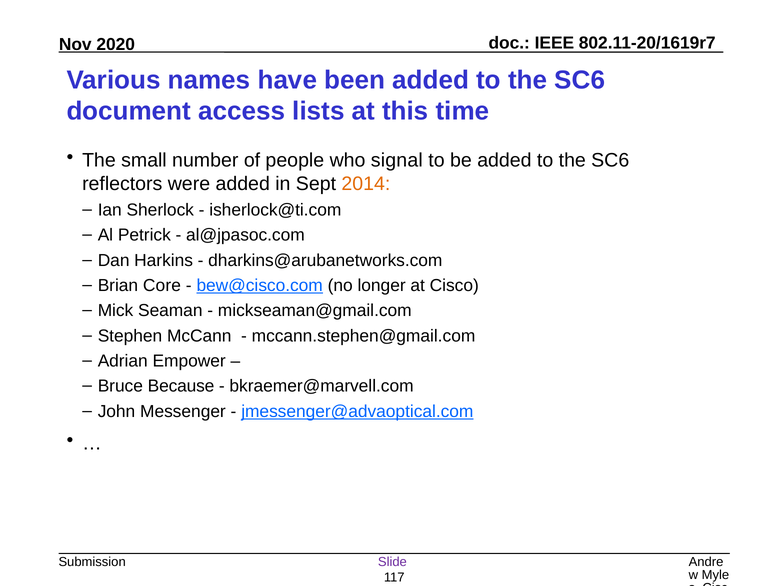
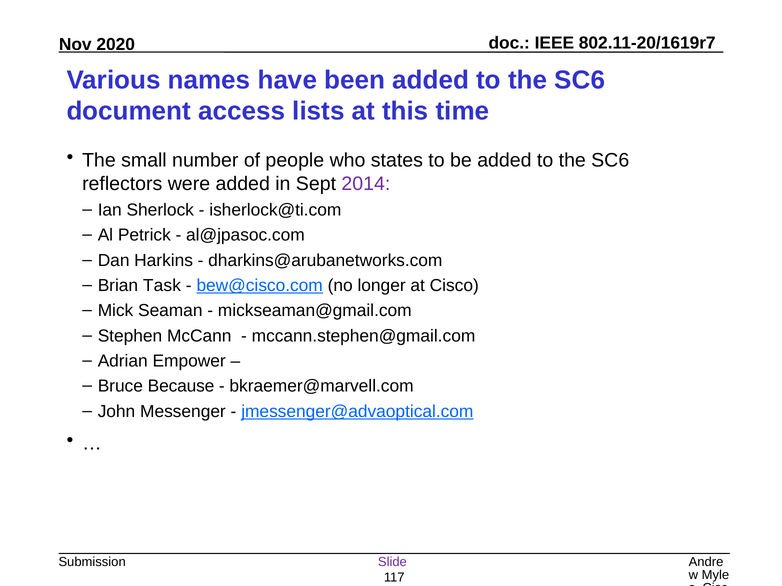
signal: signal -> states
2014 colour: orange -> purple
Core: Core -> Task
